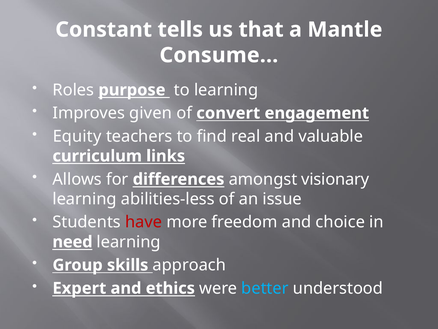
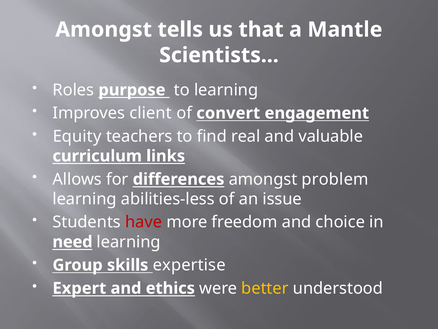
Constant at (104, 30): Constant -> Amongst
Consume: Consume -> Scientists
given: given -> client
visionary: visionary -> problem
approach: approach -> expertise
better colour: light blue -> yellow
